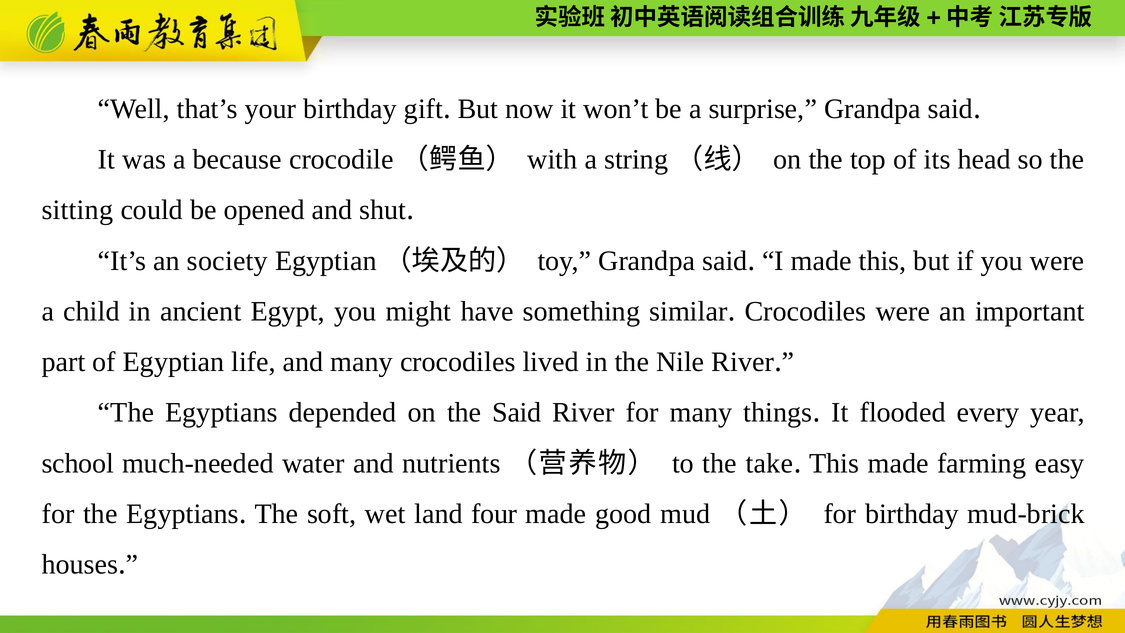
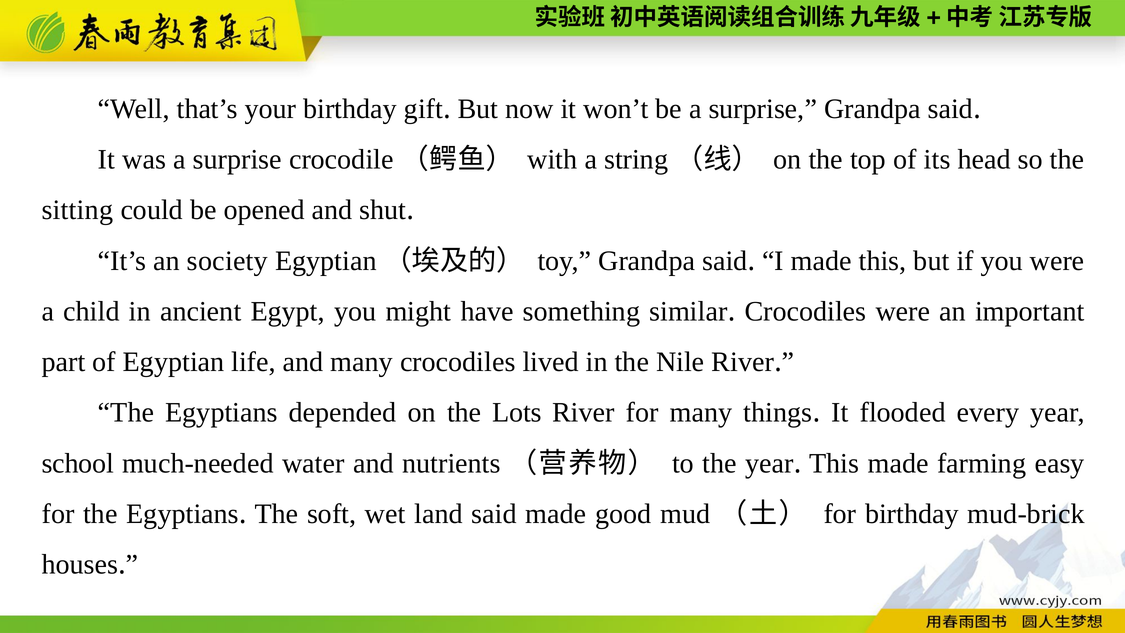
was a because: because -> surprise
the Said: Said -> Lots
the take: take -> year
land four: four -> said
